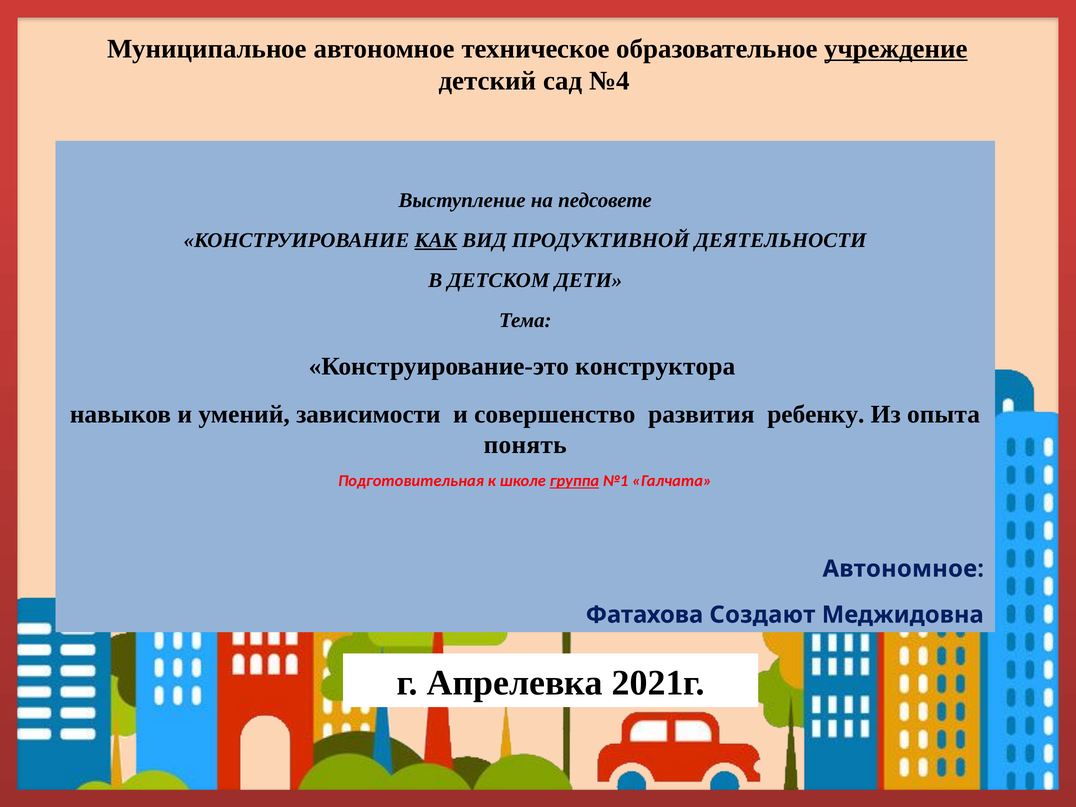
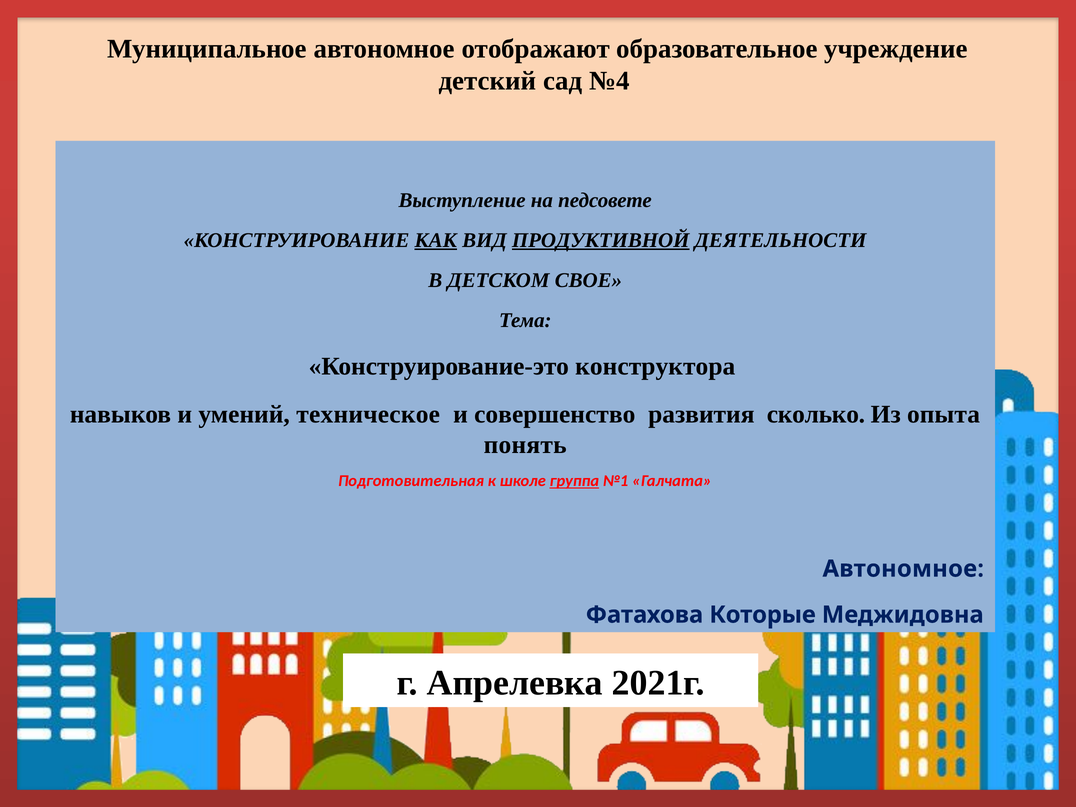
техническое: техническое -> отображают
учреждение underline: present -> none
ПРОДУКТИВНОЙ underline: none -> present
ДЕТИ: ДЕТИ -> СВОЕ
зависимости: зависимости -> техническое
ребенку: ребенку -> сколько
Создают: Создают -> Которые
